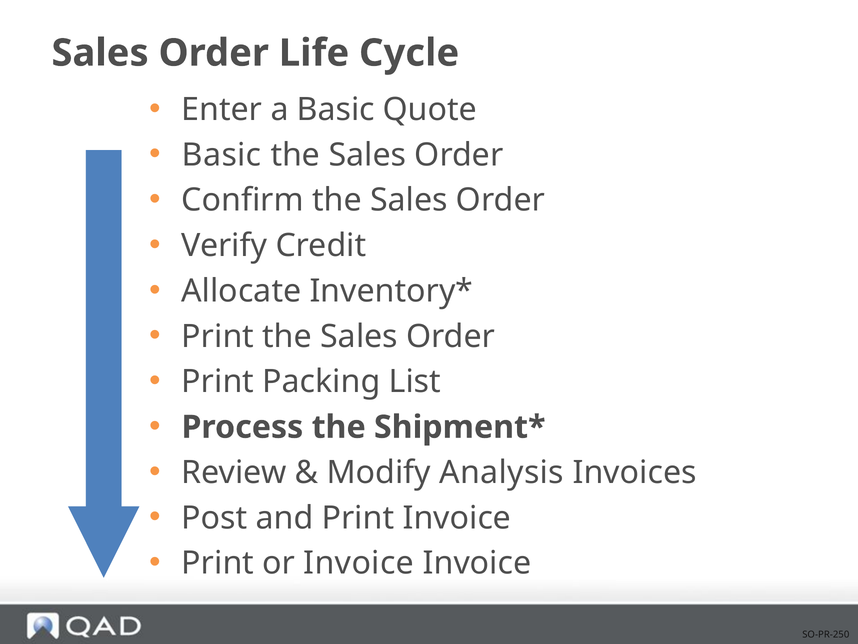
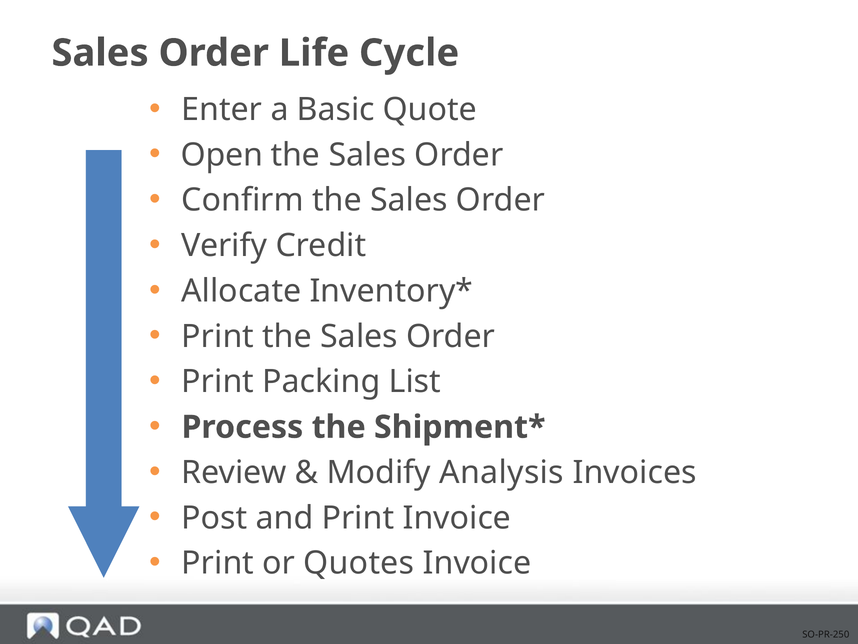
Basic at (222, 155): Basic -> Open
or Invoice: Invoice -> Quotes
